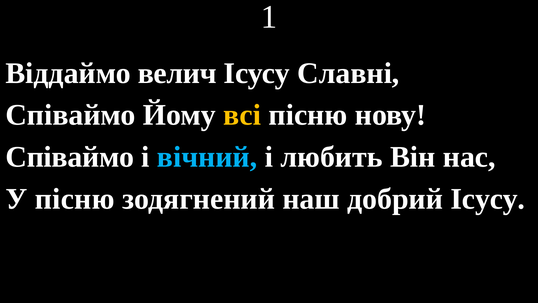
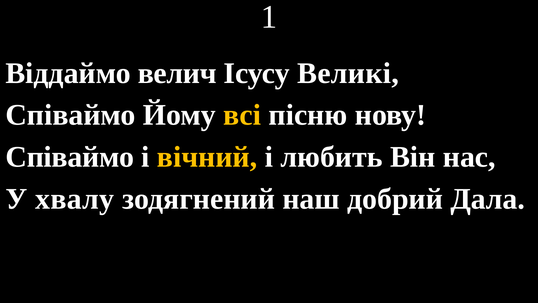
Славні: Славні -> Великі
вічний colour: light blue -> yellow
У пісню: пісню -> хвалу
добрий Ісусу: Ісусу -> Дала
